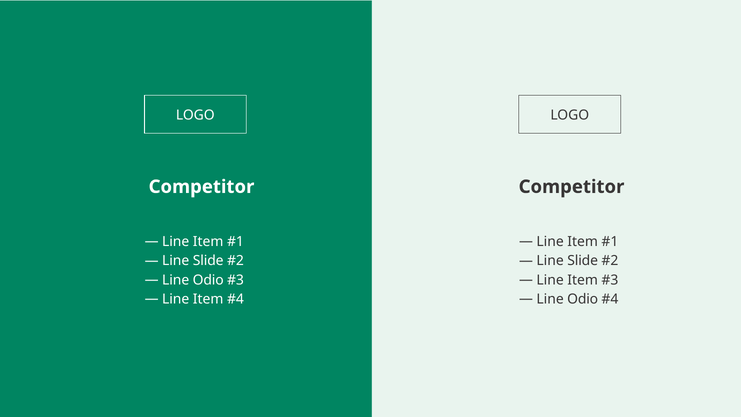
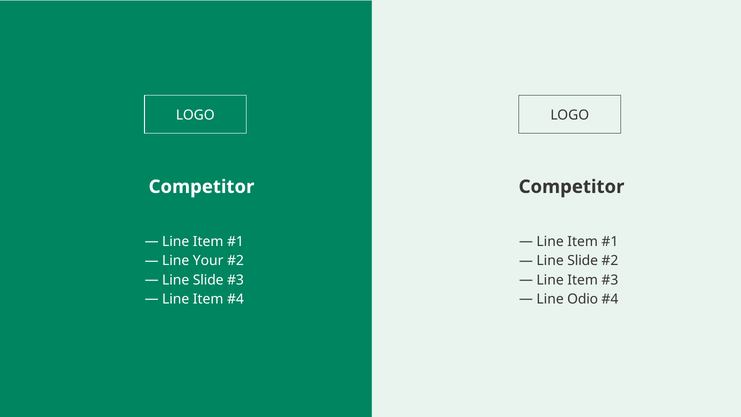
Slide at (208, 261): Slide -> Your
Odio at (208, 280): Odio -> Slide
